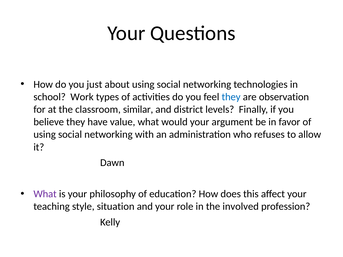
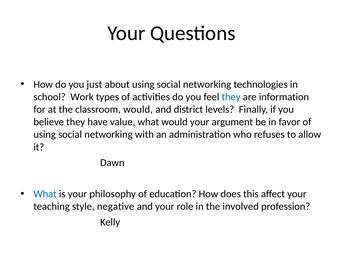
observation: observation -> information
classroom similar: similar -> would
What at (45, 194) colour: purple -> blue
situation: situation -> negative
